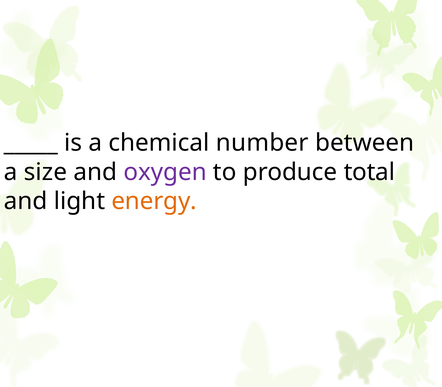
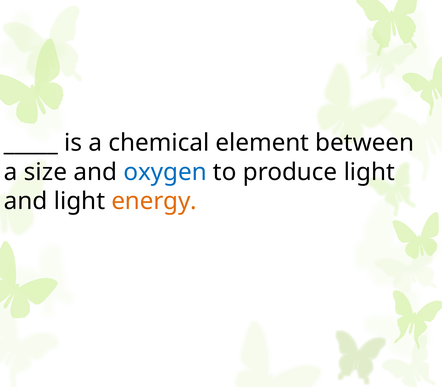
number: number -> element
oxygen colour: purple -> blue
produce total: total -> light
